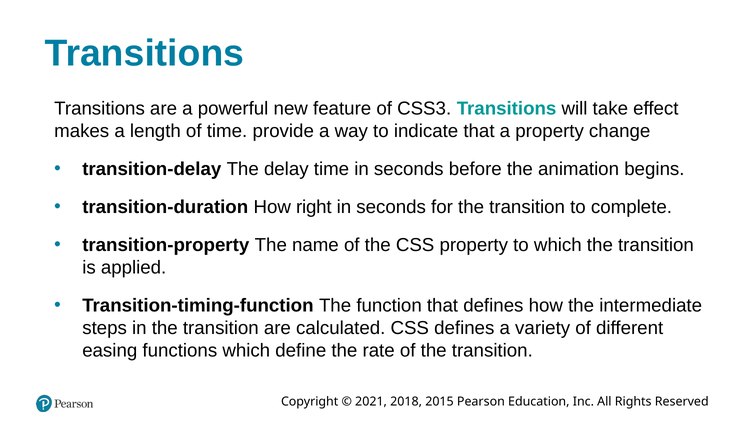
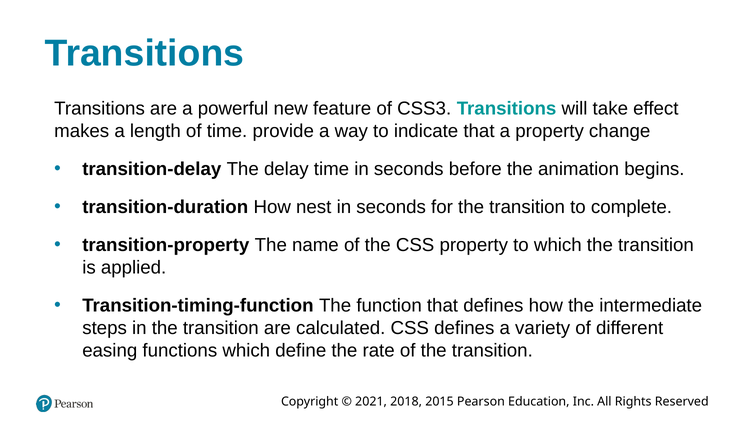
right: right -> nest
